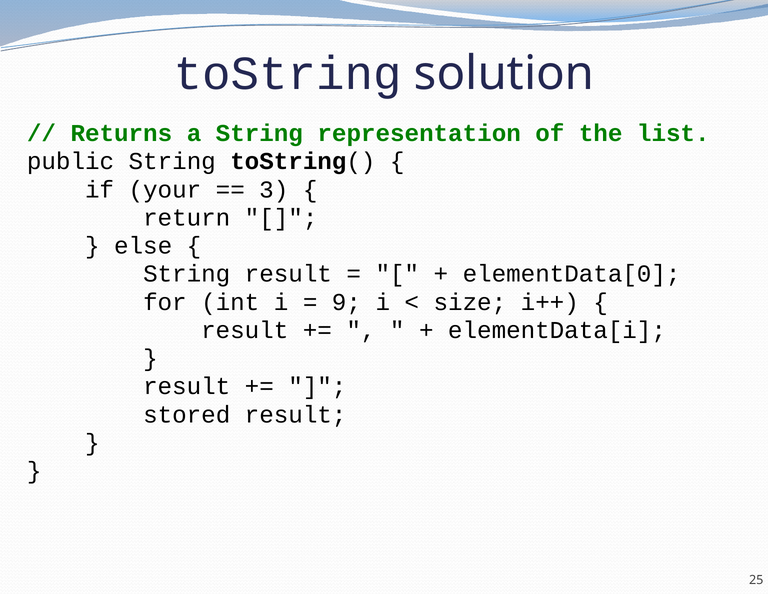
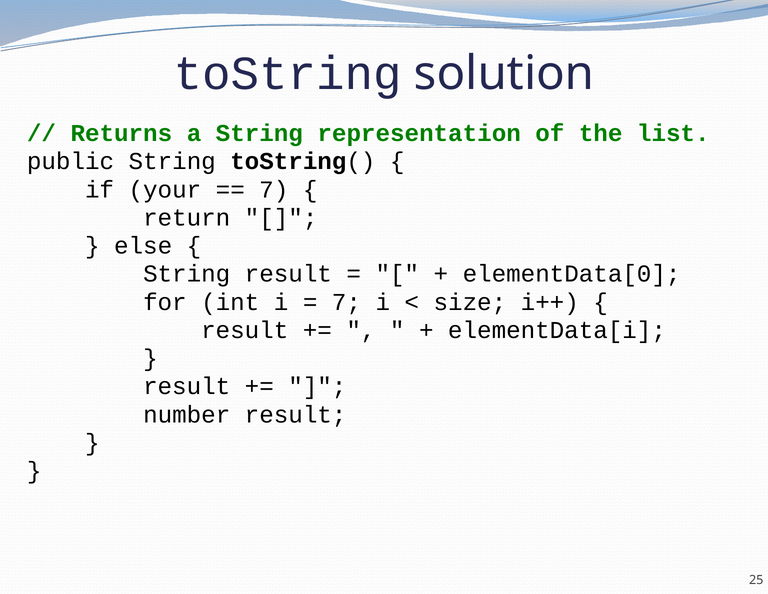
3 at (274, 189): 3 -> 7
9 at (346, 302): 9 -> 7
stored: stored -> number
